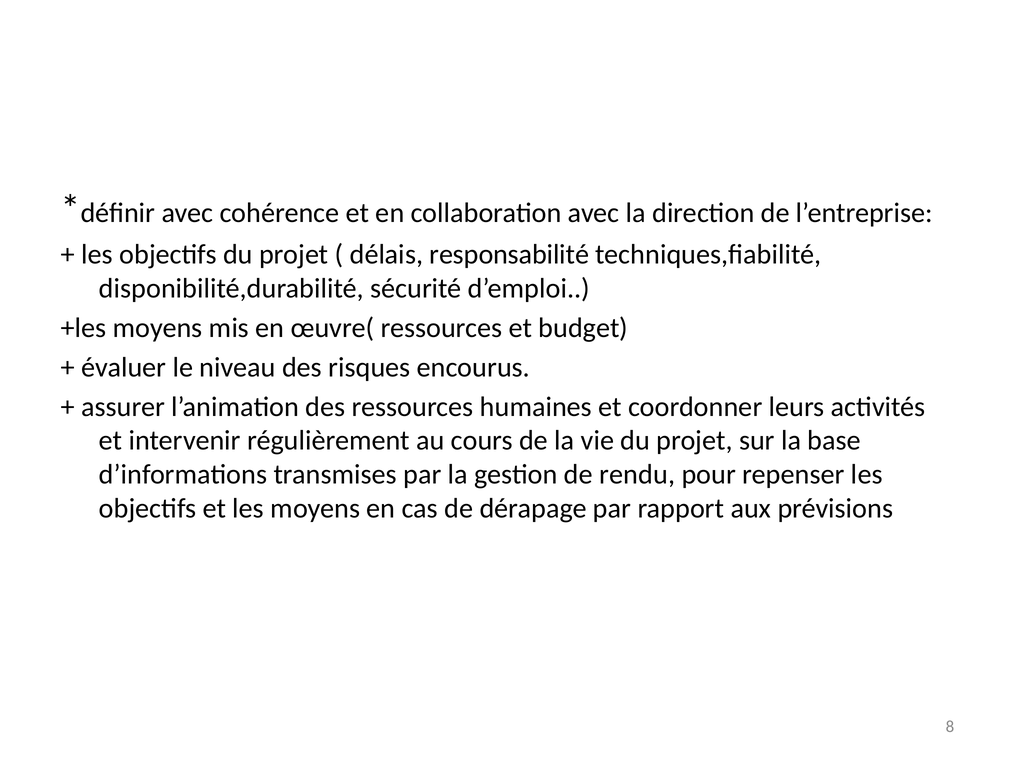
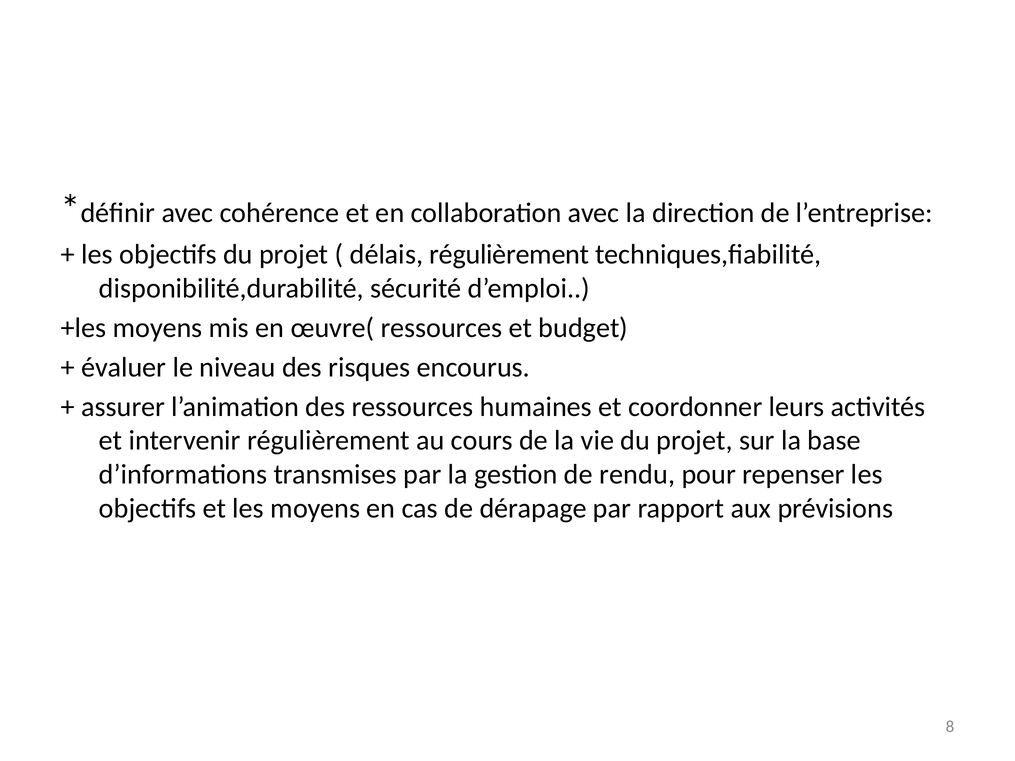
délais responsabilité: responsabilité -> régulièrement
